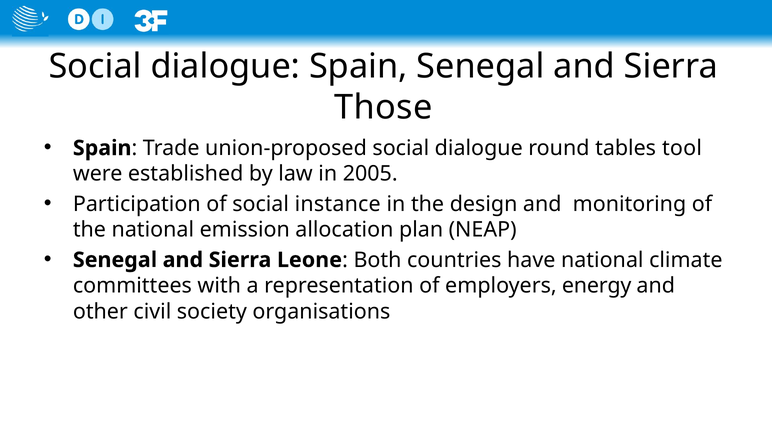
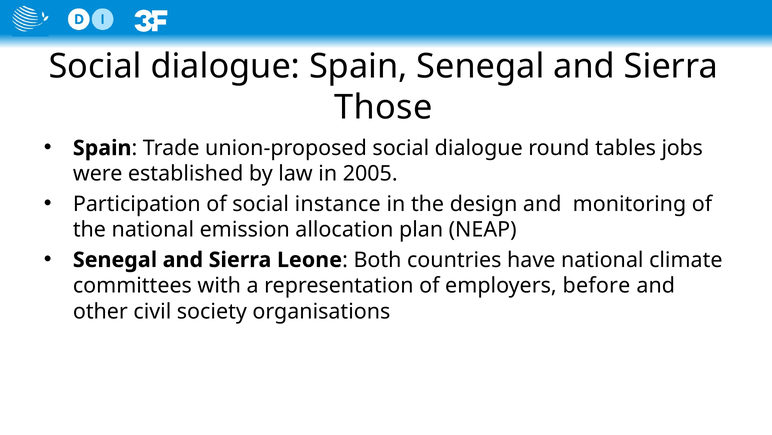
tool: tool -> jobs
energy: energy -> before
